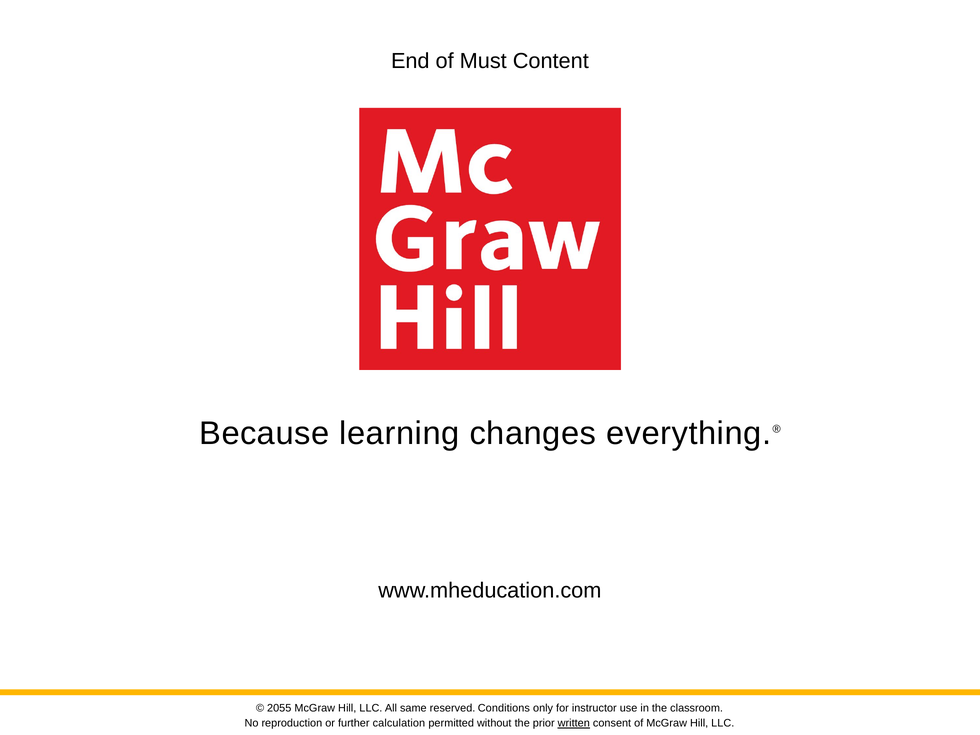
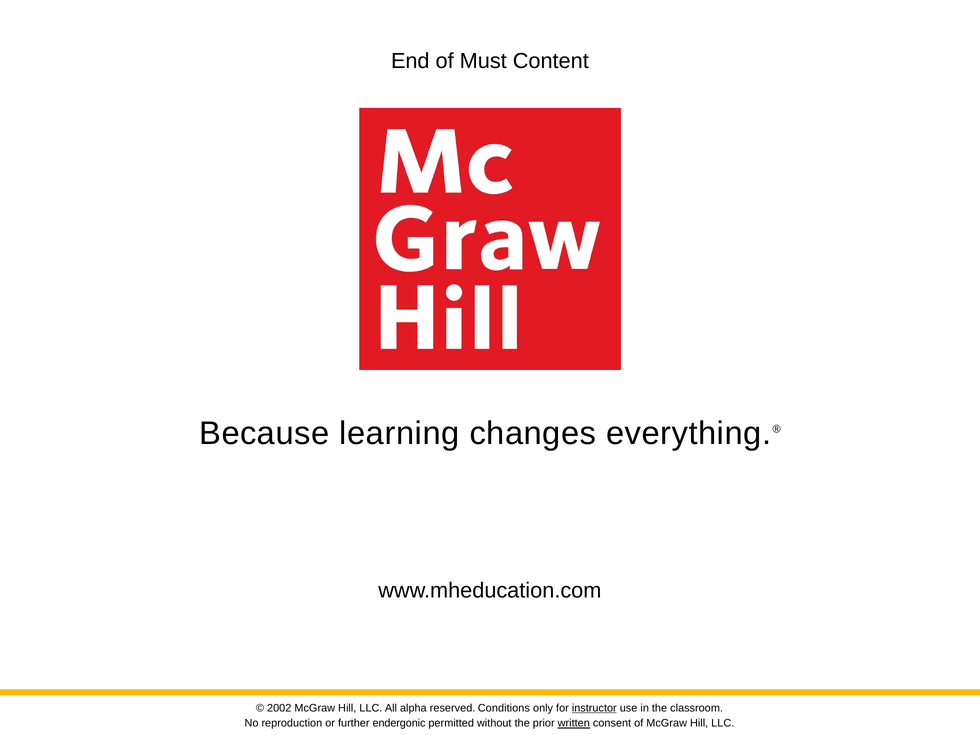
2055: 2055 -> 2002
same: same -> alpha
instructor underline: none -> present
calculation: calculation -> endergonic
